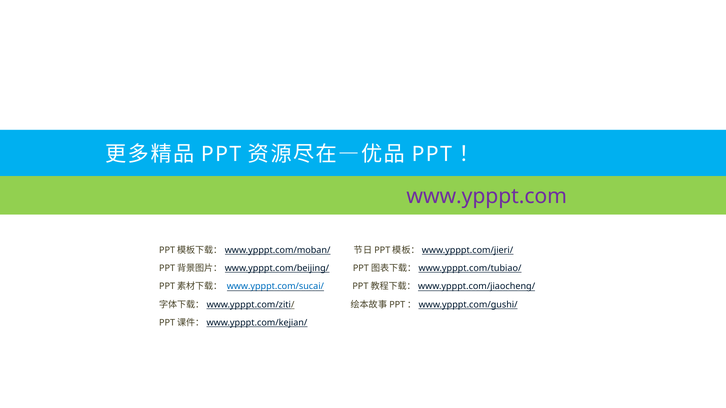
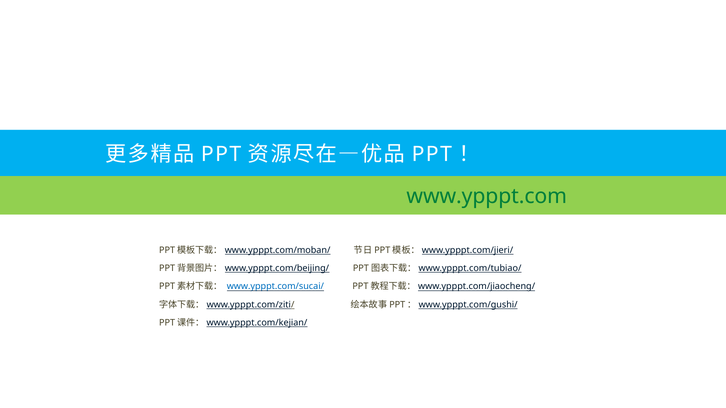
www.ypppt.com colour: purple -> green
